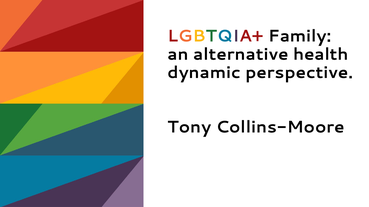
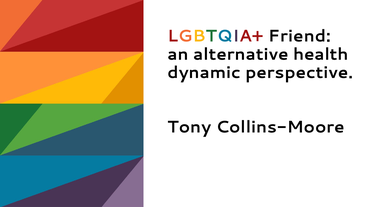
Family: Family -> Friend
